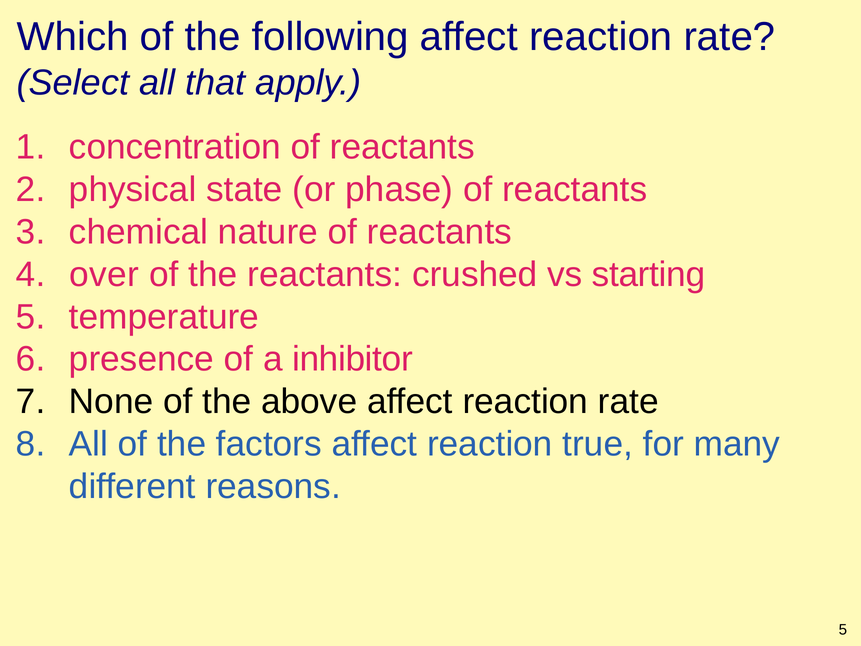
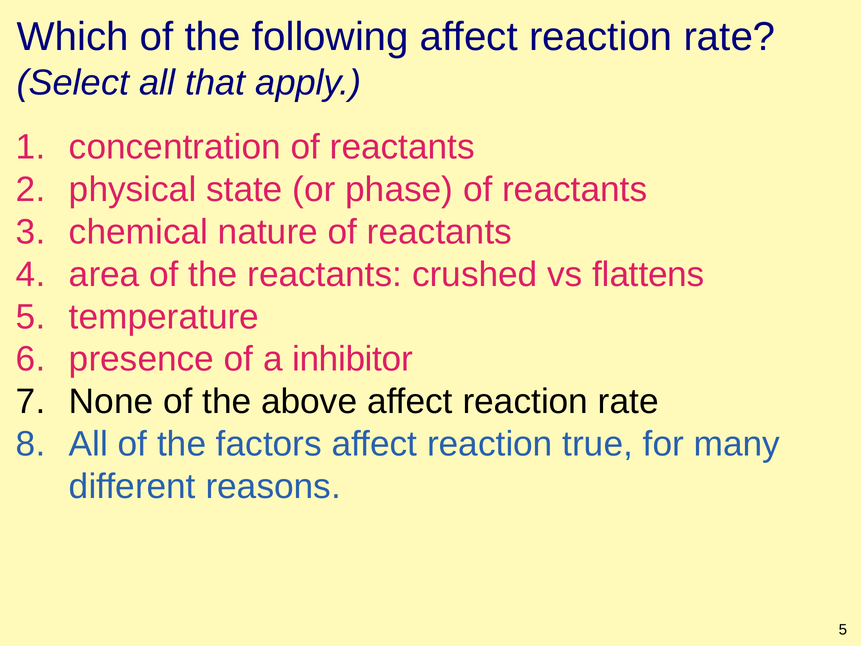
over: over -> area
starting: starting -> flattens
